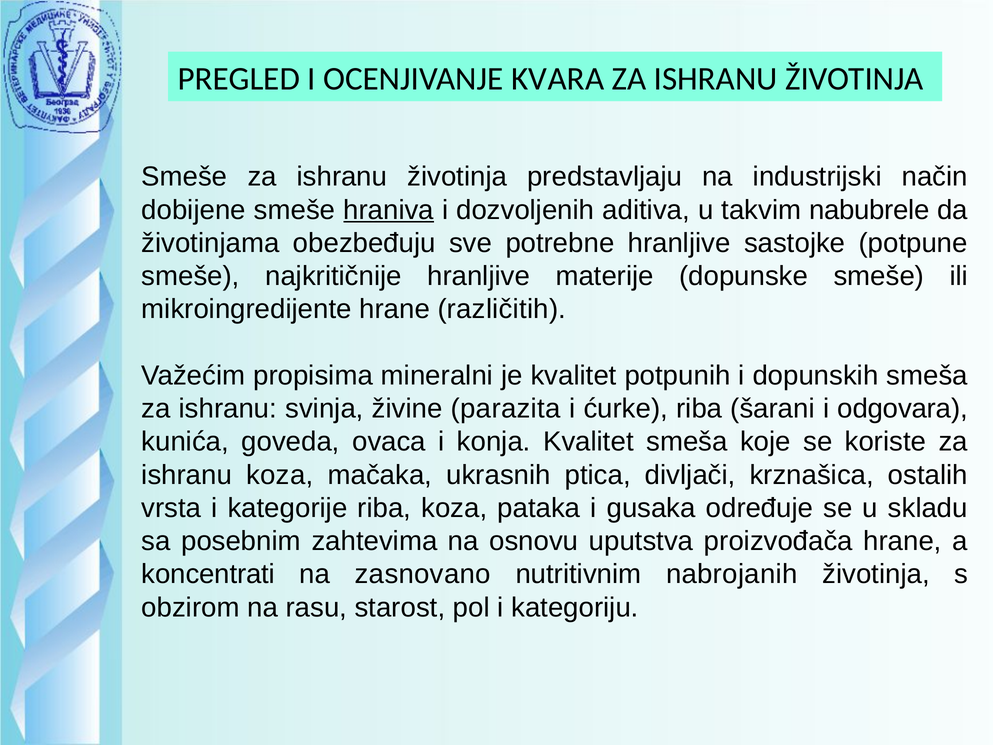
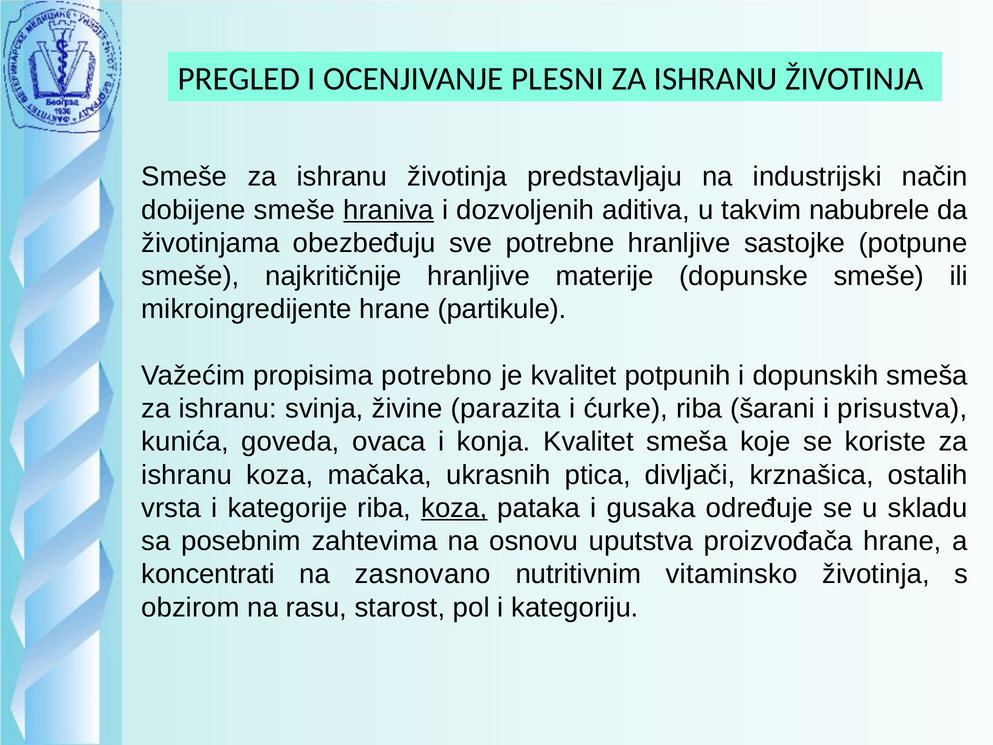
KVARA: KVARA -> PLESNI
različitih: različitih -> partikule
mineralni: mineralni -> potrebno
odgovara: odgovara -> prisustva
koza at (454, 508) underline: none -> present
nabrojanih: nabrojanih -> vitaminsko
